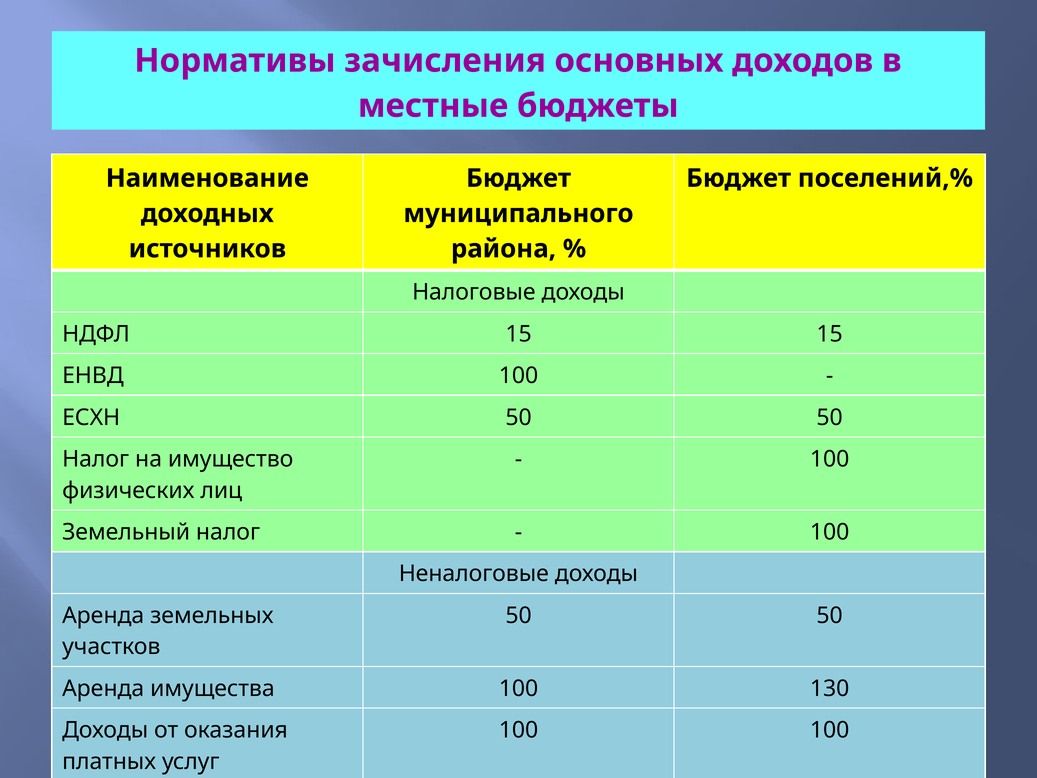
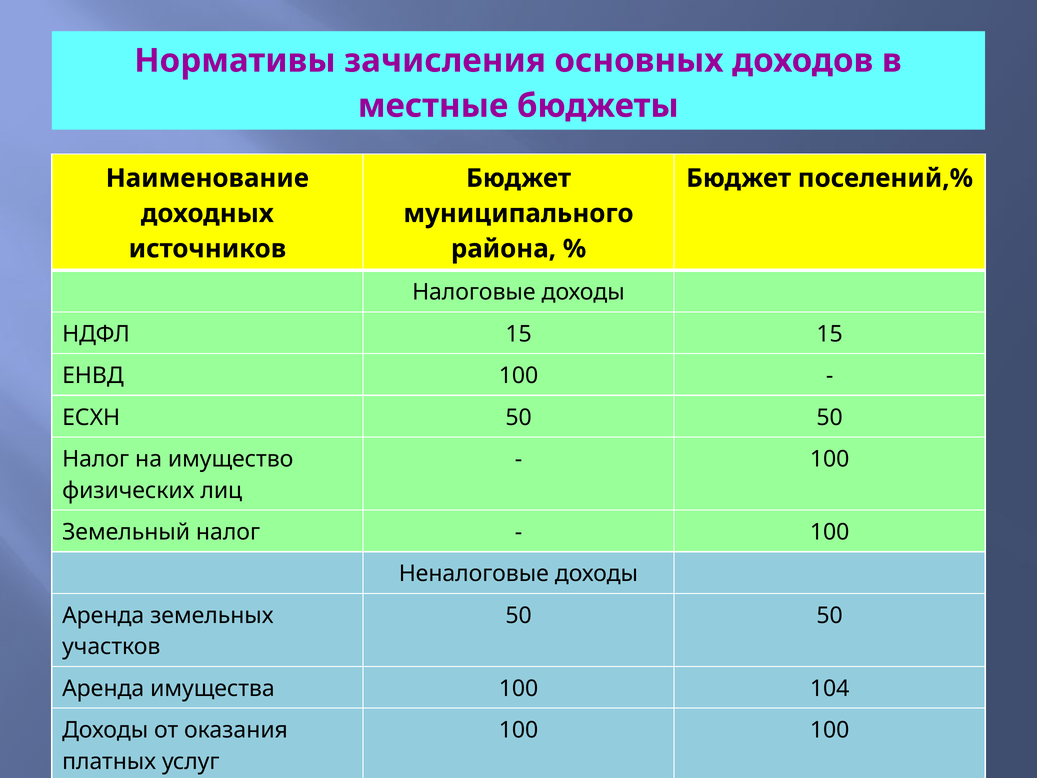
130: 130 -> 104
